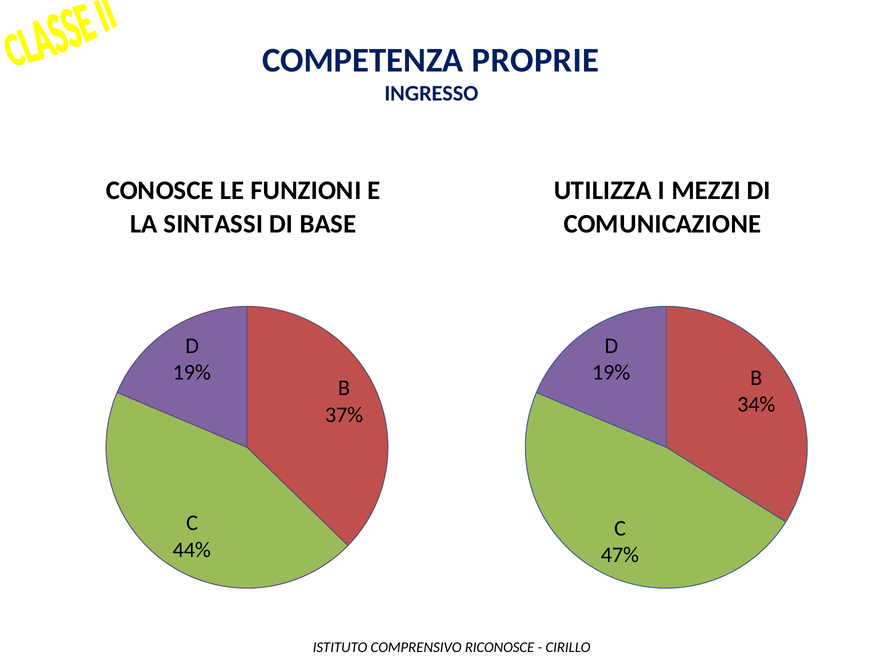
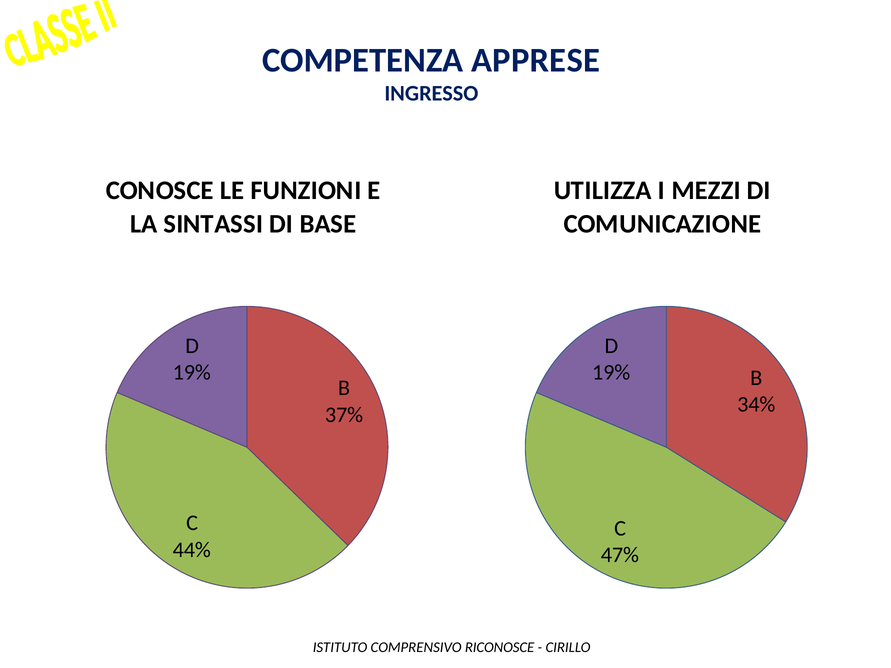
PROPRIE: PROPRIE -> APPRESE
